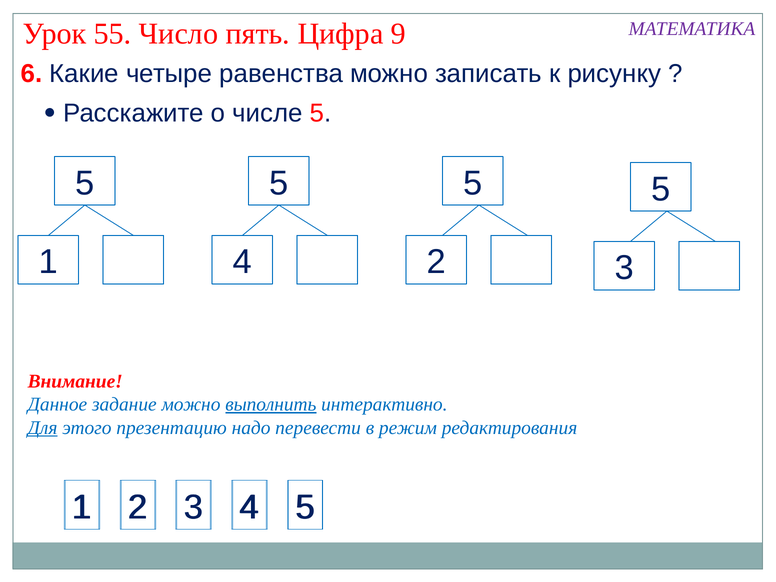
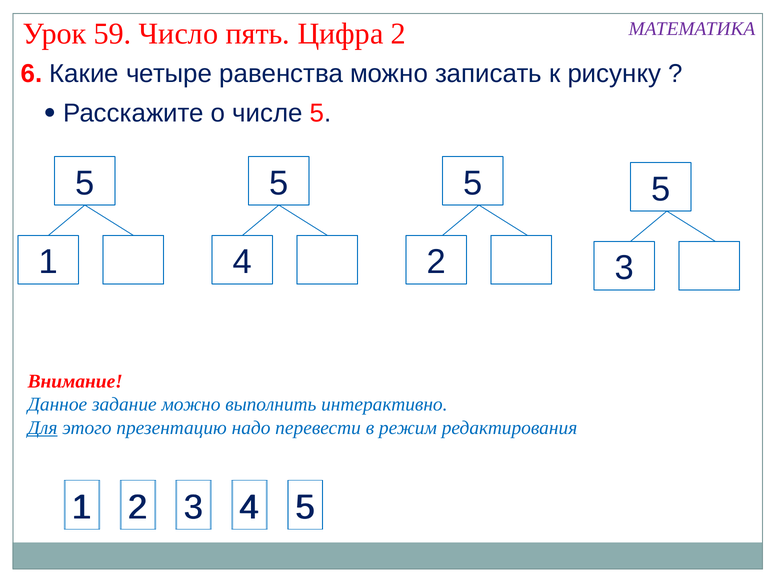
55: 55 -> 59
Цифра 9: 9 -> 2
выполнить underline: present -> none
